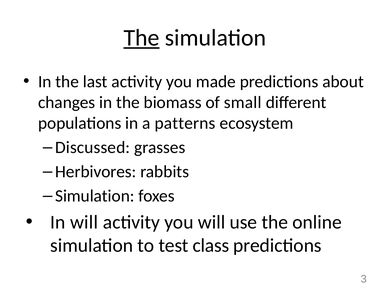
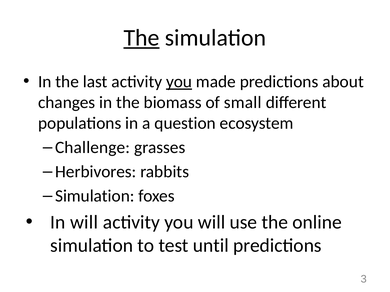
you at (179, 82) underline: none -> present
patterns: patterns -> question
Discussed: Discussed -> Challenge
class: class -> until
